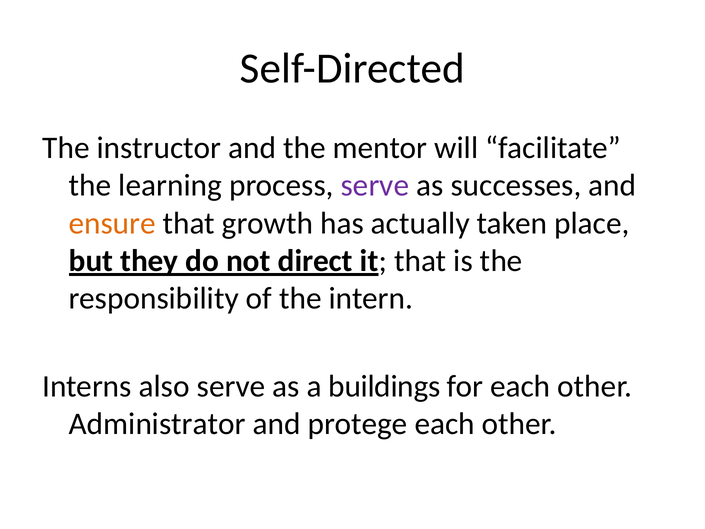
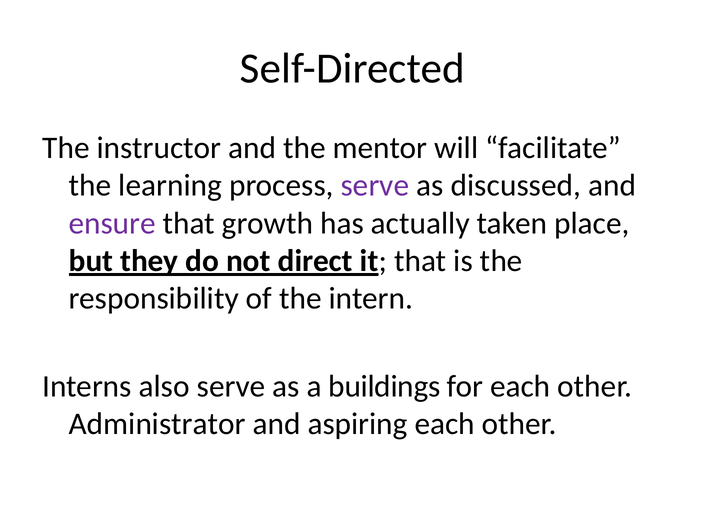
successes: successes -> discussed
ensure colour: orange -> purple
protege: protege -> aspiring
